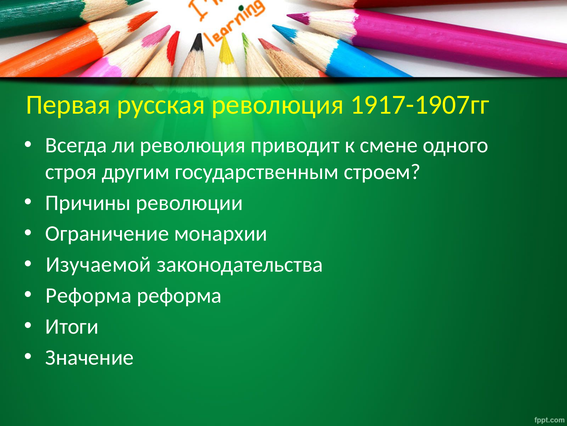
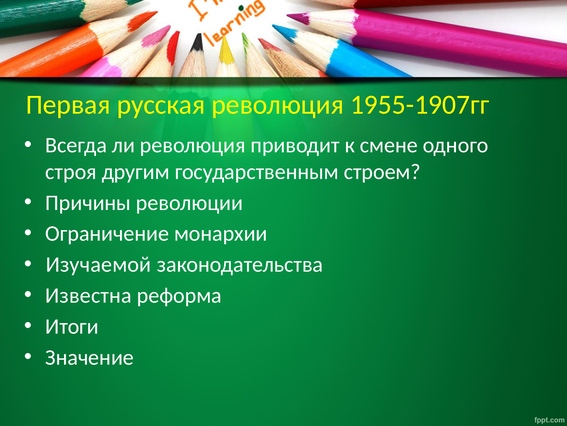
1917-1907гг: 1917-1907гг -> 1955-1907гг
Реформа at (89, 295): Реформа -> Известна
